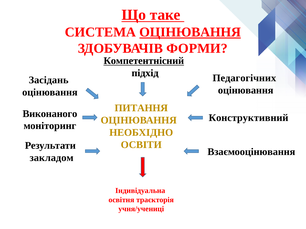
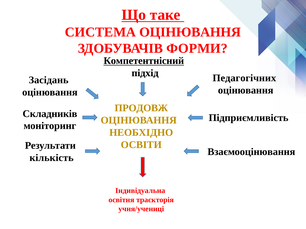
ОЦІНЮВАННЯ at (190, 32) underline: present -> none
ПИТАННЯ: ПИТАННЯ -> ПРОДОВЖ
Виконаного: Виконаного -> Складників
Конструктивний: Конструктивний -> Підприємливість
закладом: закладом -> кількість
